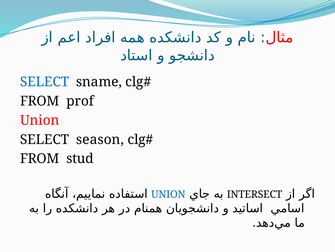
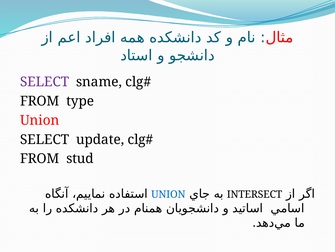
SELECT at (45, 82) colour: blue -> purple
prof: prof -> type
season: season -> update
